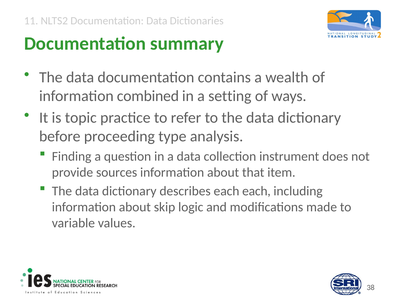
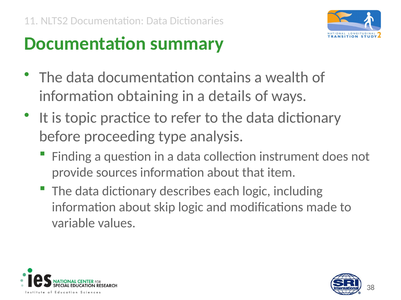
combined: combined -> obtaining
setting: setting -> details
each each: each -> logic
